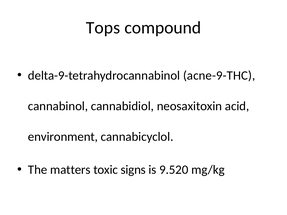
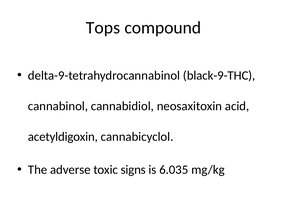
acne-9-THC: acne-9-THC -> black-9-THC
environment: environment -> acetyldigoxin
matters: matters -> adverse
9.520: 9.520 -> 6.035
